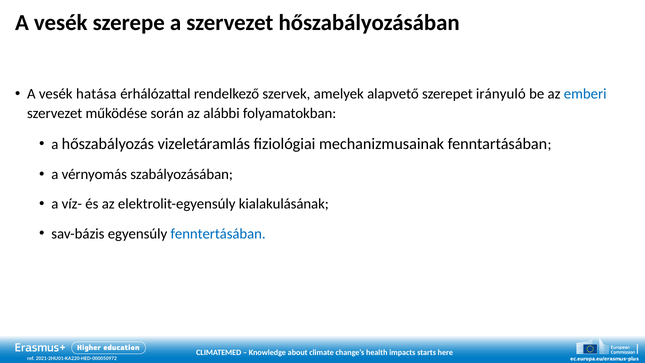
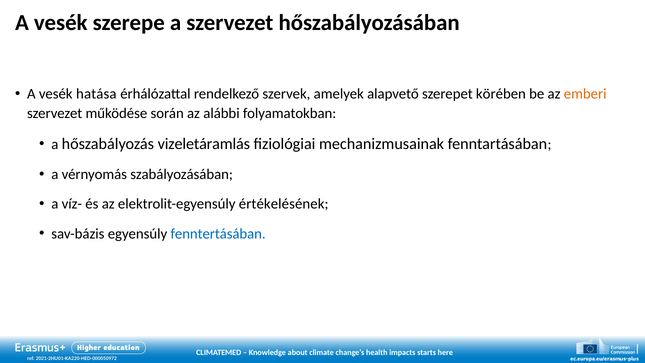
irányuló: irányuló -> körében
emberi colour: blue -> orange
kialakulásának: kialakulásának -> értékelésének
